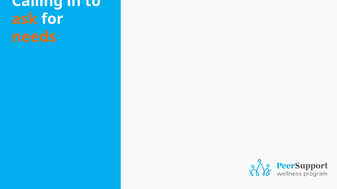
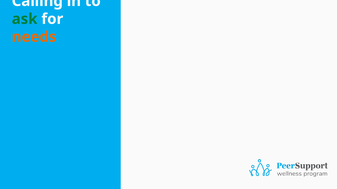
ask colour: orange -> green
